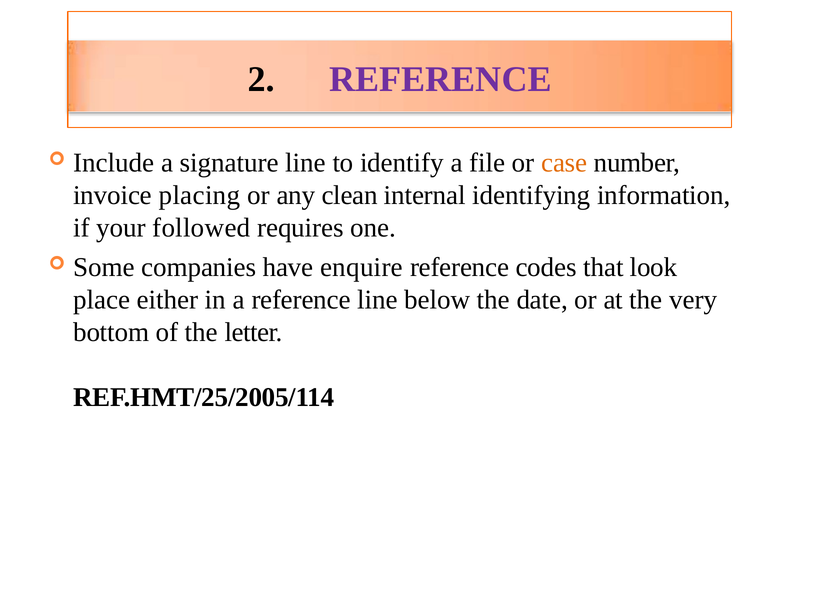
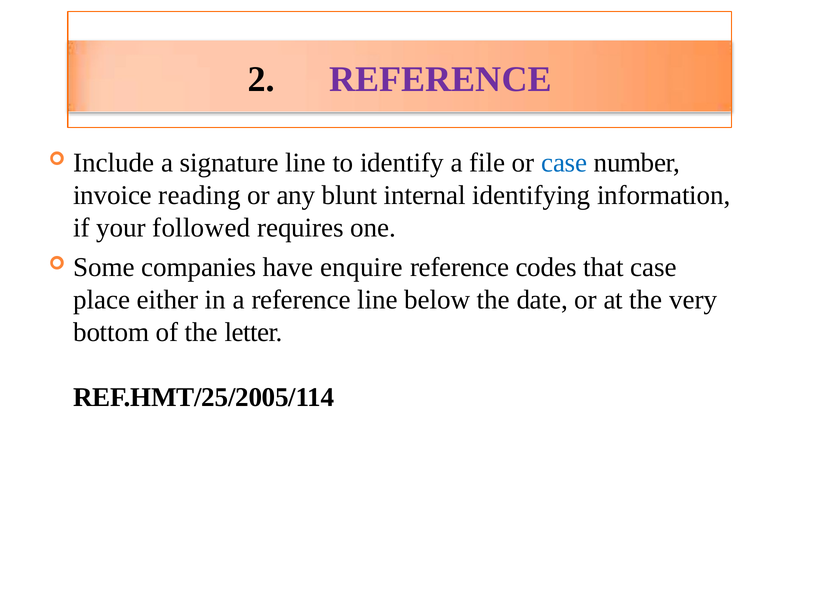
case at (564, 163) colour: orange -> blue
placing: placing -> reading
clean: clean -> blunt
that look: look -> case
